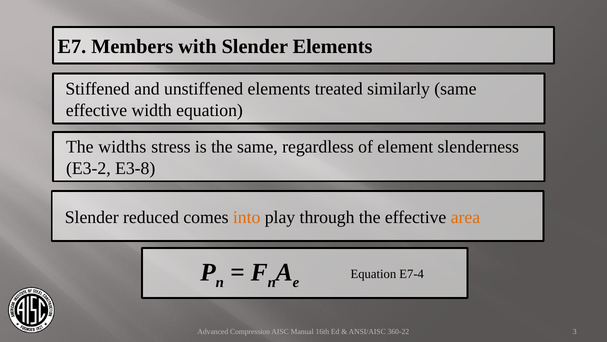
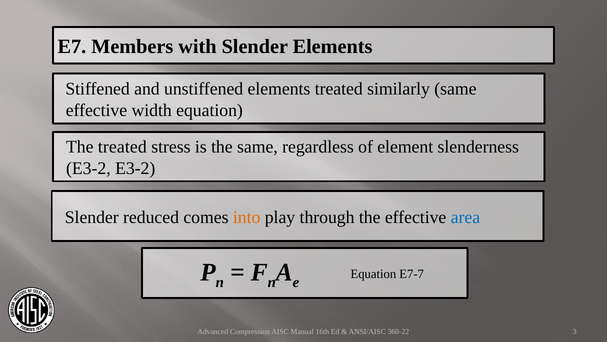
The widths: widths -> treated
E3-2 E3-8: E3-8 -> E3-2
area colour: orange -> blue
E7-4: E7-4 -> E7-7
